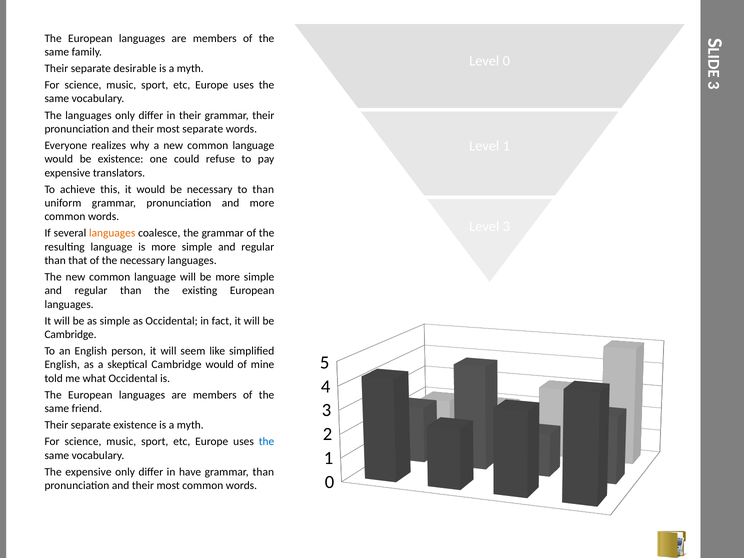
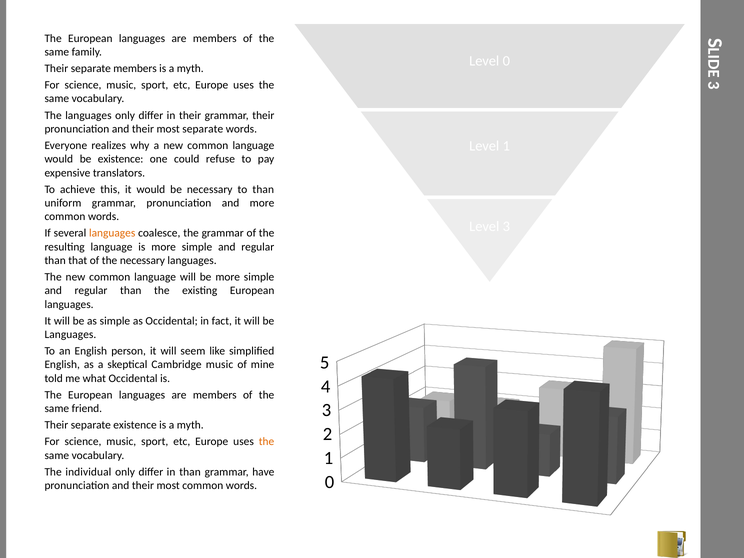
separate desirable: desirable -> members
Cambridge at (71, 335): Cambridge -> Languages
Cambridge would: would -> music
the at (266, 442) colour: blue -> orange
The expensive: expensive -> individual
in have: have -> than
grammar than: than -> have
